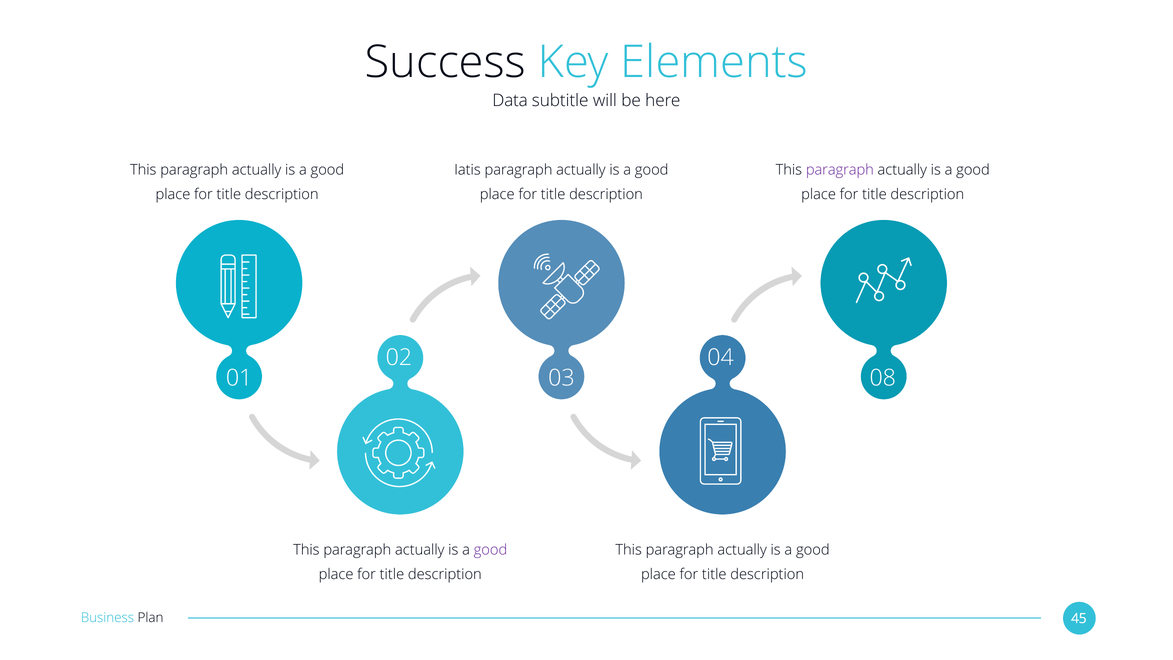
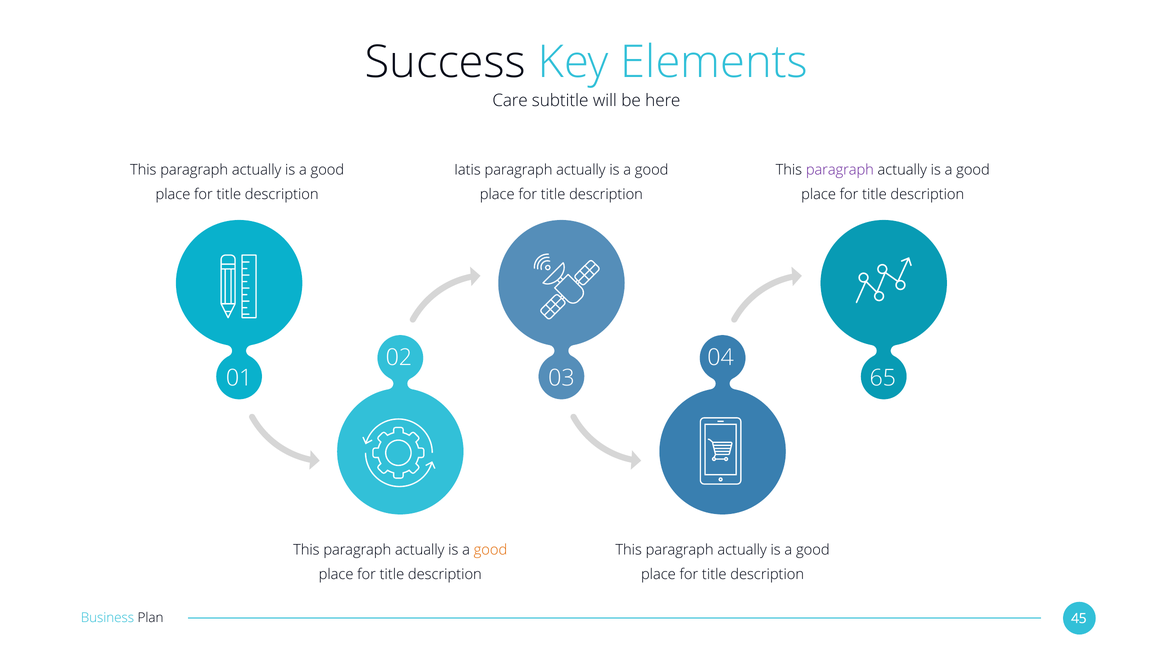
Data: Data -> Care
08: 08 -> 65
good at (490, 550) colour: purple -> orange
